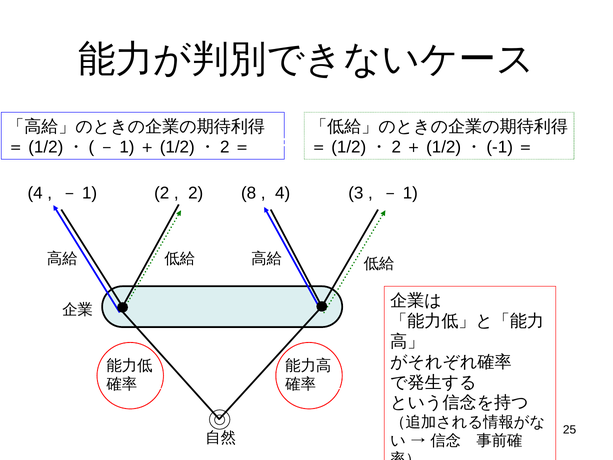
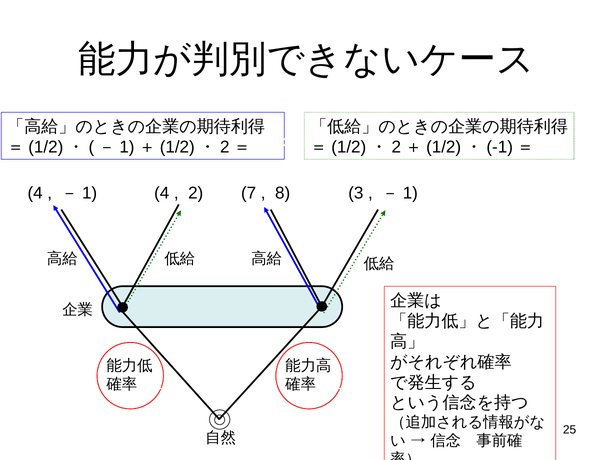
－1 2: 2 -> 4
8: 8 -> 7
4 at (283, 193): 4 -> 8
